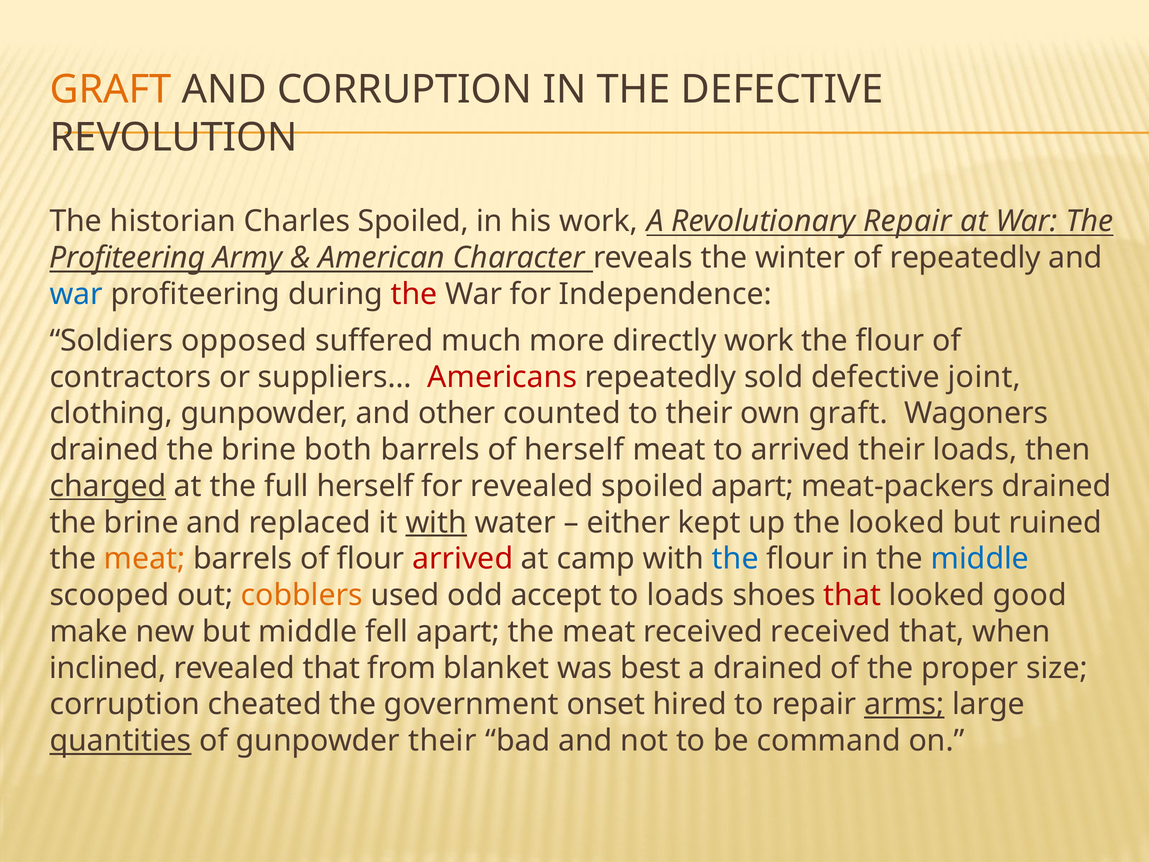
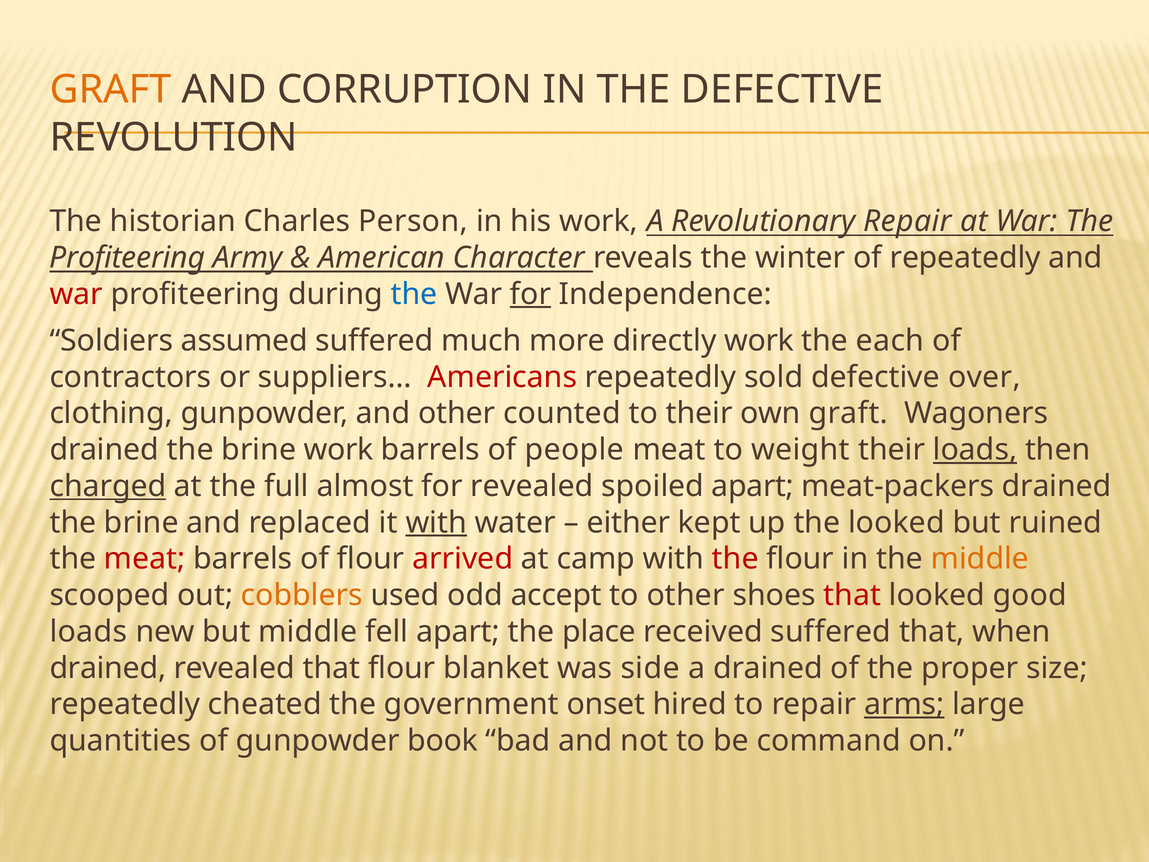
Charles Spoiled: Spoiled -> Person
war at (76, 294) colour: blue -> red
the at (414, 294) colour: red -> blue
for at (531, 294) underline: none -> present
opposed: opposed -> assumed
flour at (890, 341): flour -> each
joint: joint -> over
brine both: both -> work
of herself: herself -> people
to arrived: arrived -> weight
loads at (975, 450) underline: none -> present
full herself: herself -> almost
meat at (145, 559) colour: orange -> red
the at (735, 559) colour: blue -> red
middle at (980, 559) colour: blue -> orange
to loads: loads -> other
make at (89, 632): make -> loads
apart the meat: meat -> place
received received: received -> suffered
inclined at (108, 668): inclined -> drained
that from: from -> flour
best: best -> side
corruption at (125, 704): corruption -> repeatedly
quantities underline: present -> none
gunpowder their: their -> book
